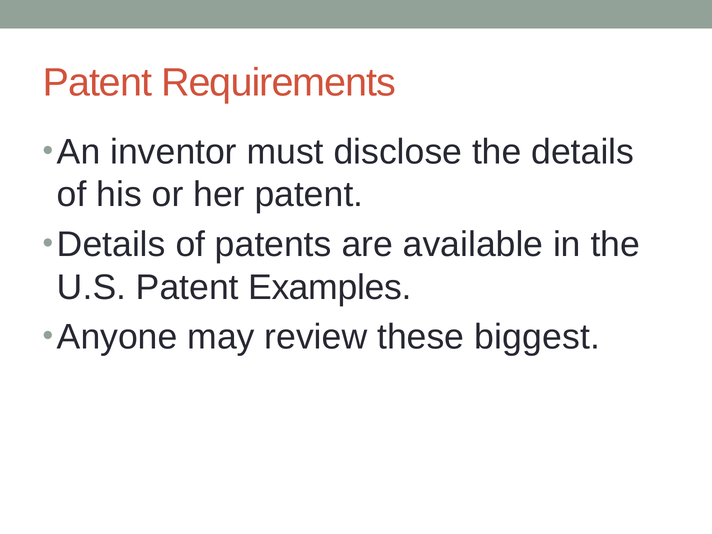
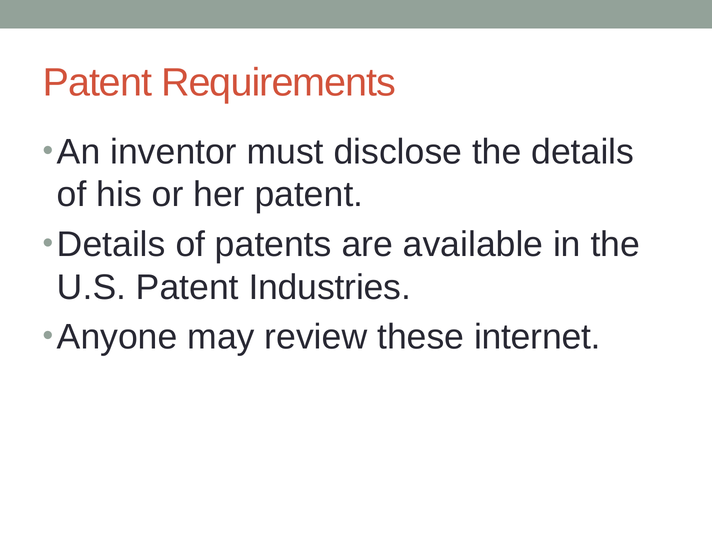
Examples: Examples -> Industries
biggest: biggest -> internet
